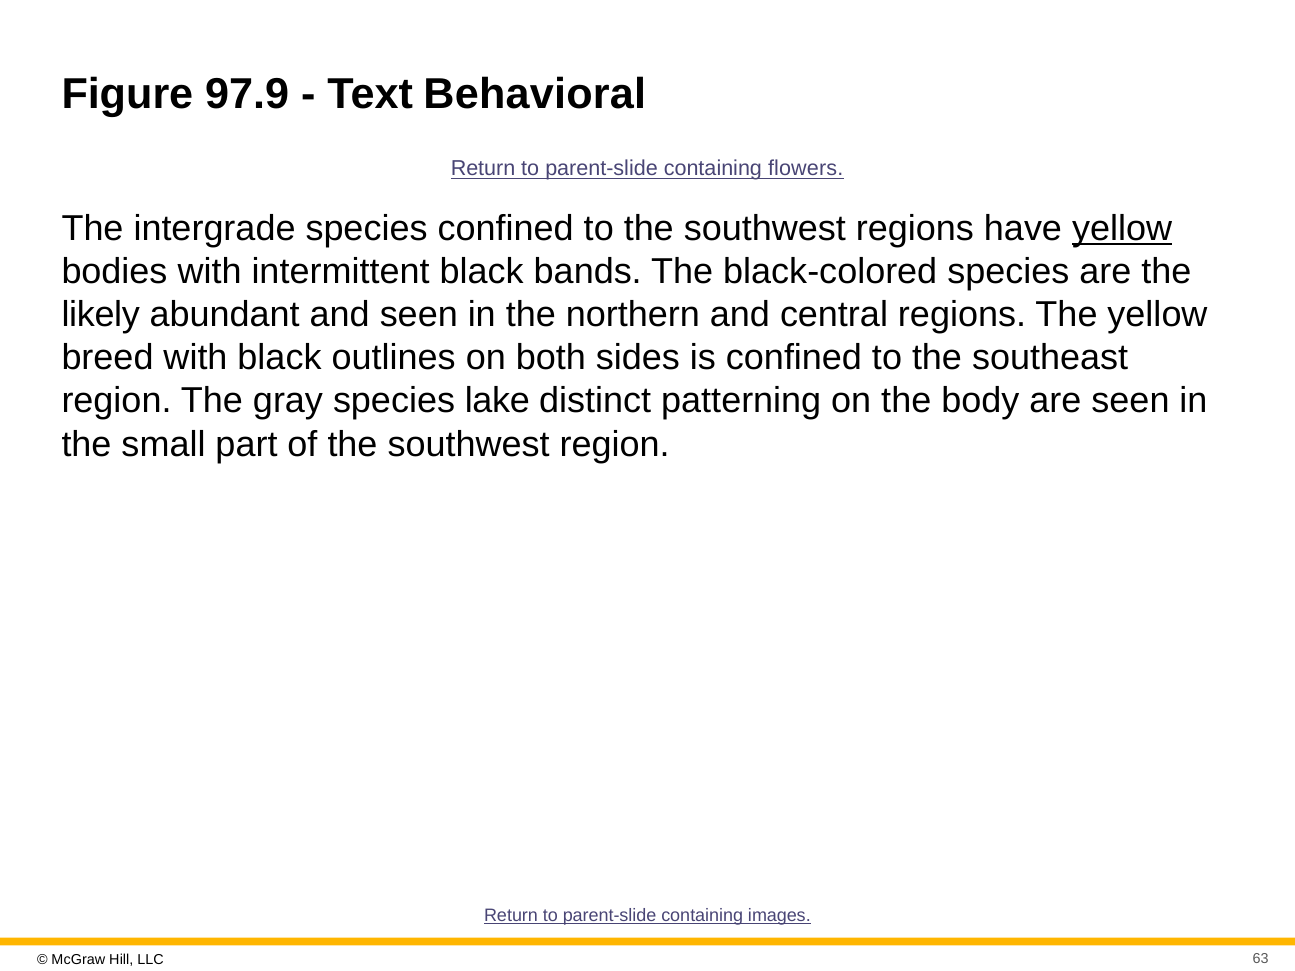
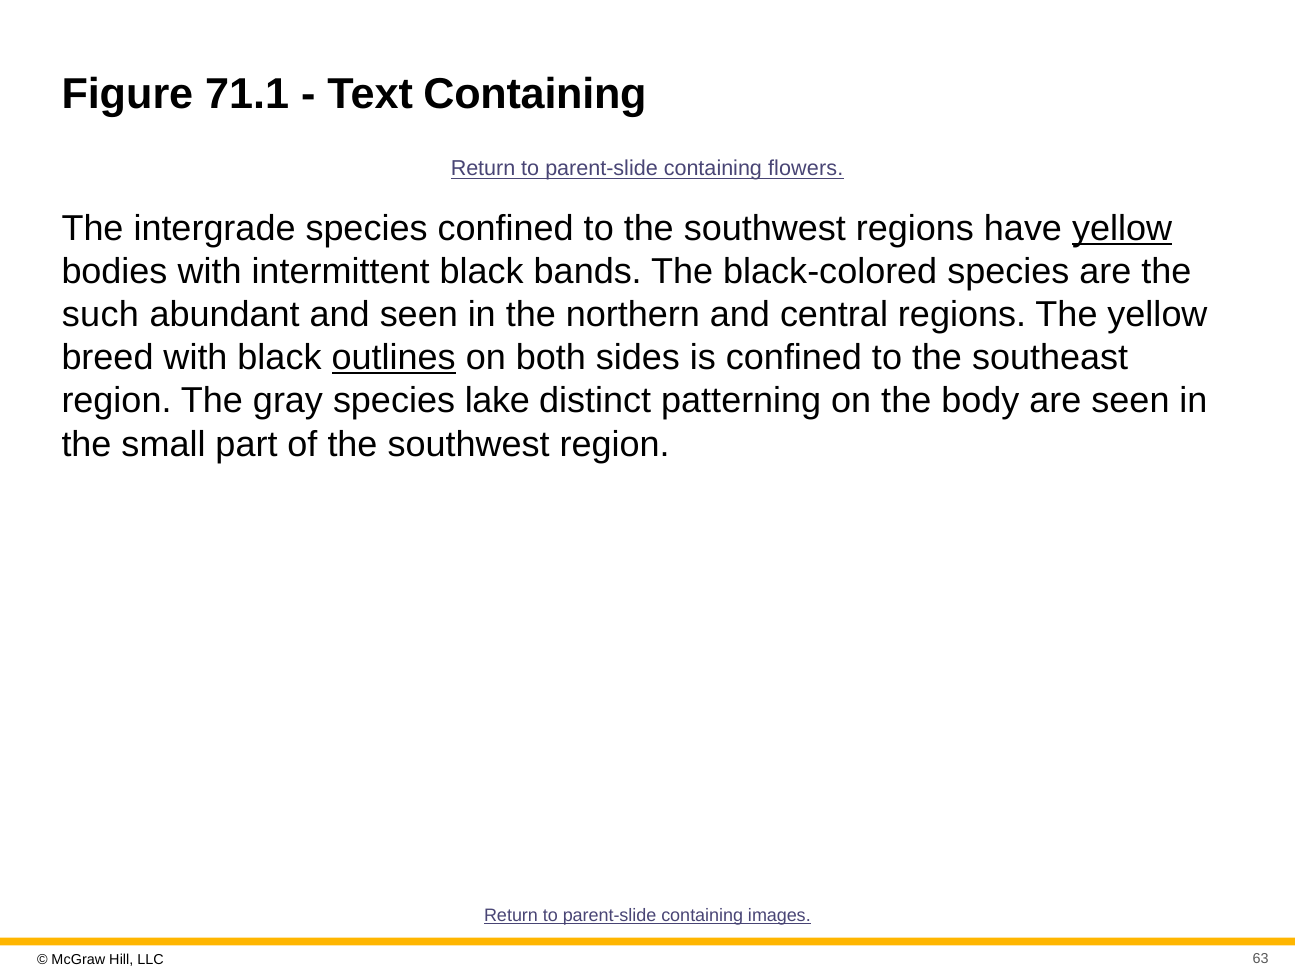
97.9: 97.9 -> 71.1
Text Behavioral: Behavioral -> Containing
likely: likely -> such
outlines underline: none -> present
